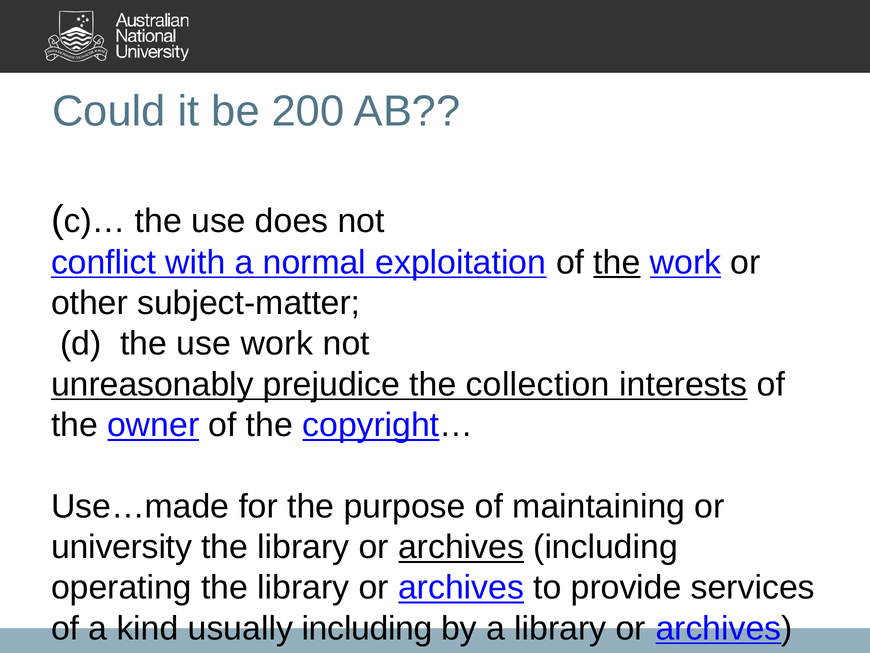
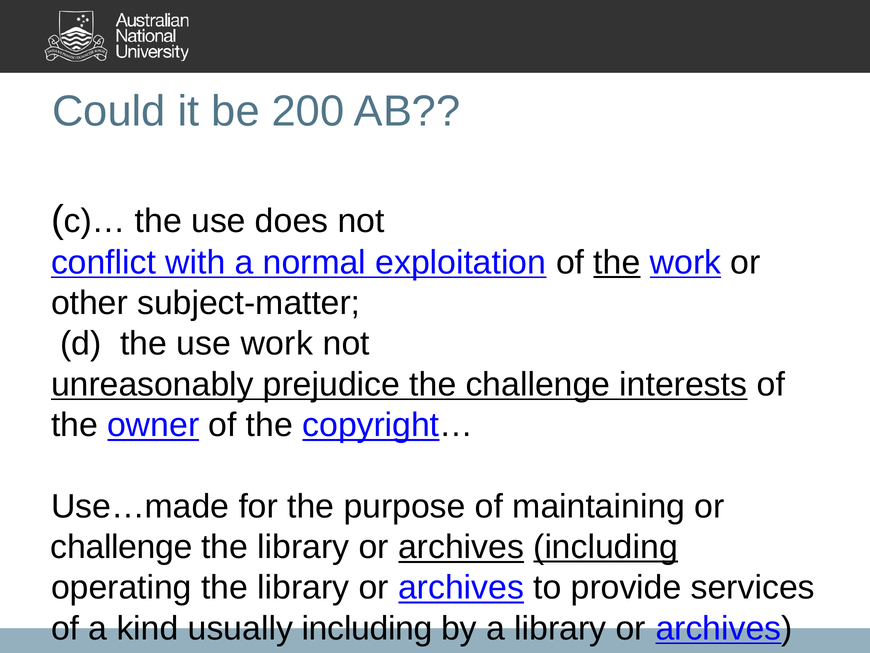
the collection: collection -> challenge
university at (121, 547): university -> challenge
including at (606, 547) underline: none -> present
